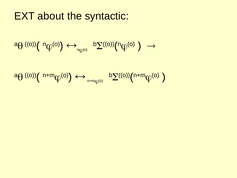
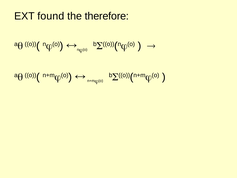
about: about -> found
syntactic: syntactic -> therefore
